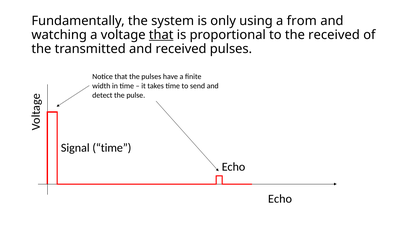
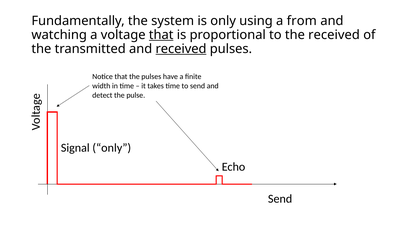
received at (181, 49) underline: none -> present
Signal time: time -> only
Echo at (280, 198): Echo -> Send
